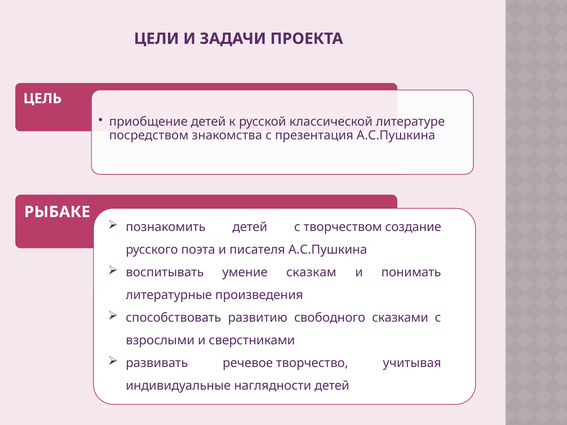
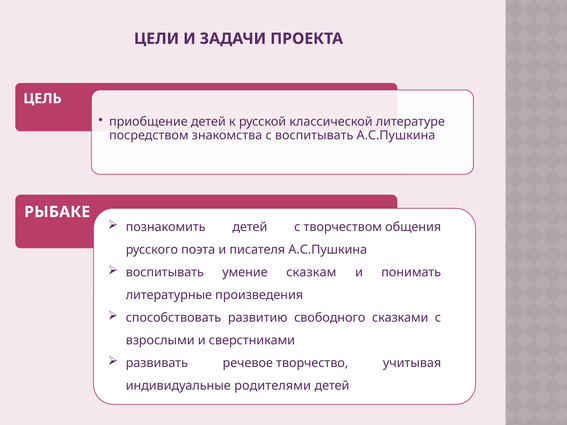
с презентация: презентация -> воспитывать
создание: создание -> общения
наглядности: наглядности -> родителями
